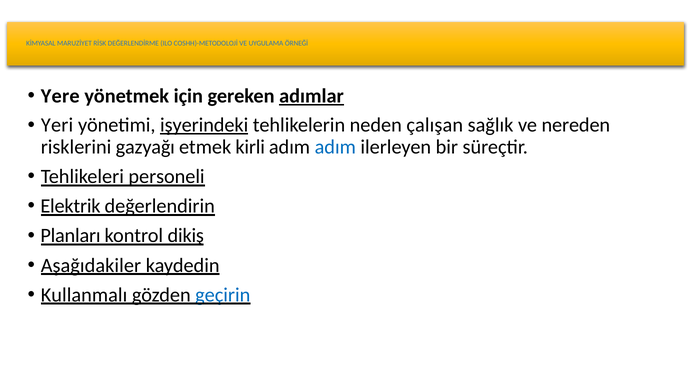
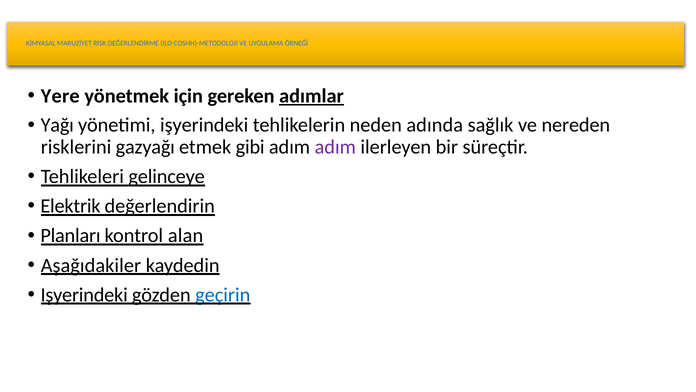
Yeri: Yeri -> Yağı
işyerindeki at (204, 125) underline: present -> none
çalışan: çalışan -> adında
kirli: kirli -> gibi
adım at (335, 147) colour: blue -> purple
personeli: personeli -> gelinceye
dikiş: dikiş -> alan
Kullanmalı at (84, 295): Kullanmalı -> Işyerindeki
